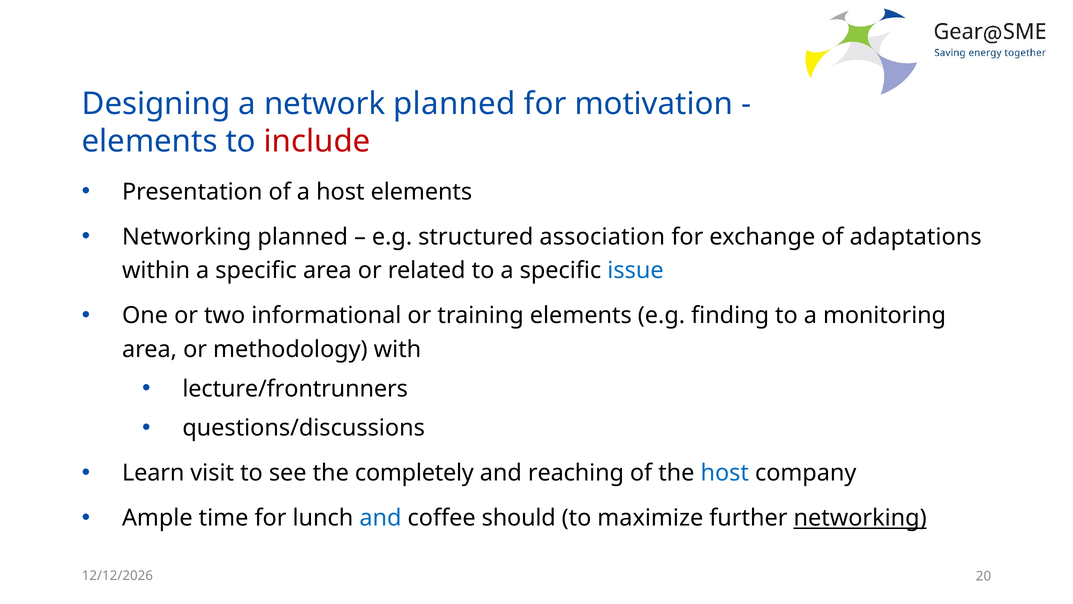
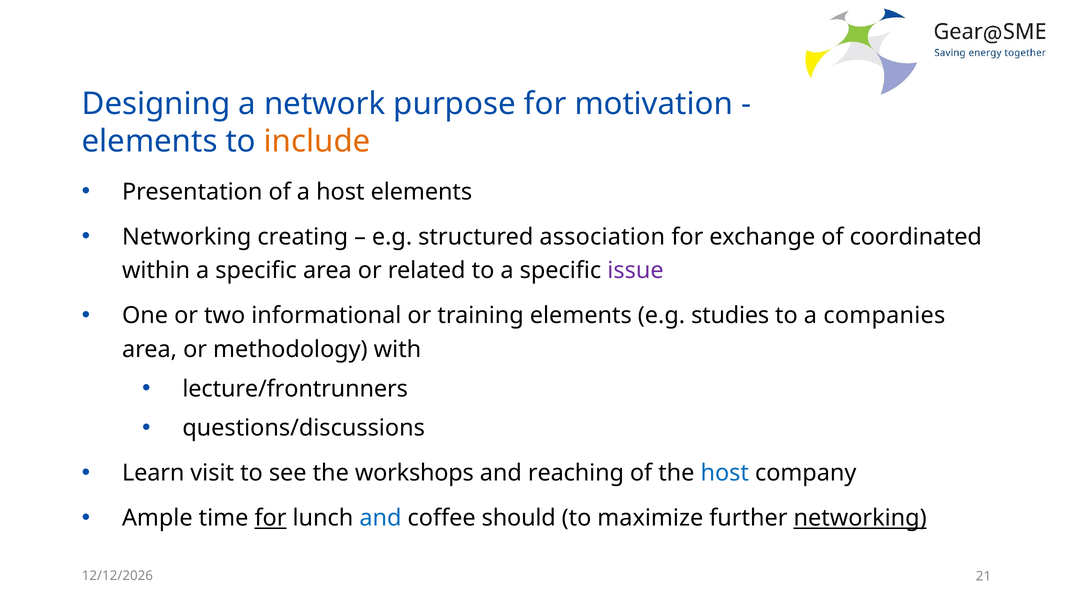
network planned: planned -> purpose
include colour: red -> orange
Networking planned: planned -> creating
adaptations: adaptations -> coordinated
issue colour: blue -> purple
finding: finding -> studies
monitoring: monitoring -> companies
completely: completely -> workshops
for at (270, 518) underline: none -> present
20: 20 -> 21
